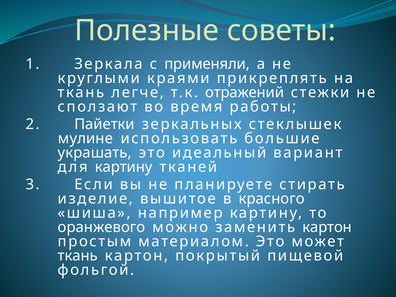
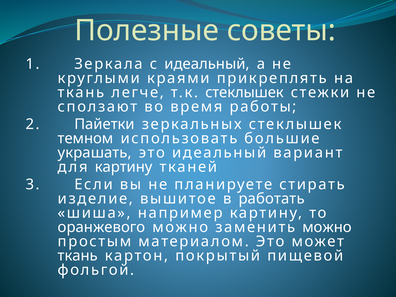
с применяли: применяли -> идеальный
т.к отражений: отражений -> стеклышек
мулине: мулине -> темном
красного: красного -> работать
заменить картон: картон -> можно
